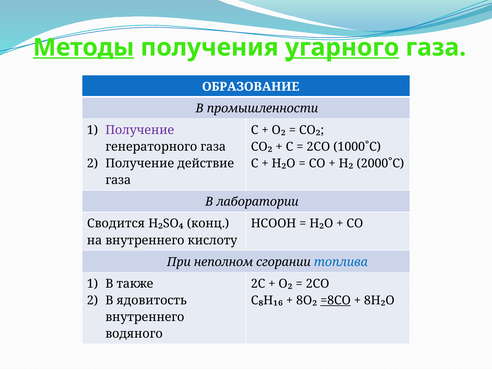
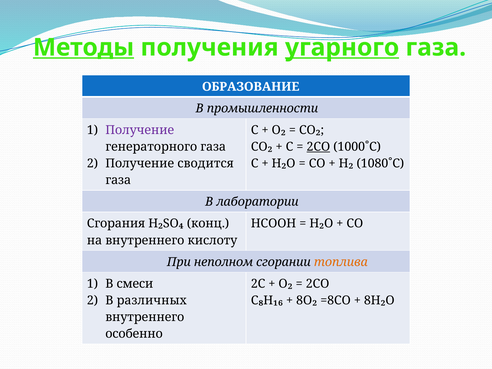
2CO at (318, 147) underline: none -> present
действие: действие -> сводится
2000˚C: 2000˚C -> 1080˚C
Сводится: Сводится -> Сгорания
топлива colour: blue -> orange
также: также -> смеси
ядовитость: ядовитость -> различных
=8CO underline: present -> none
водяного: водяного -> особенно
